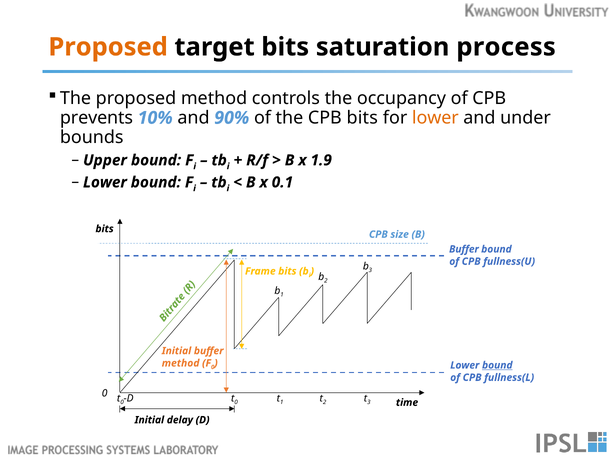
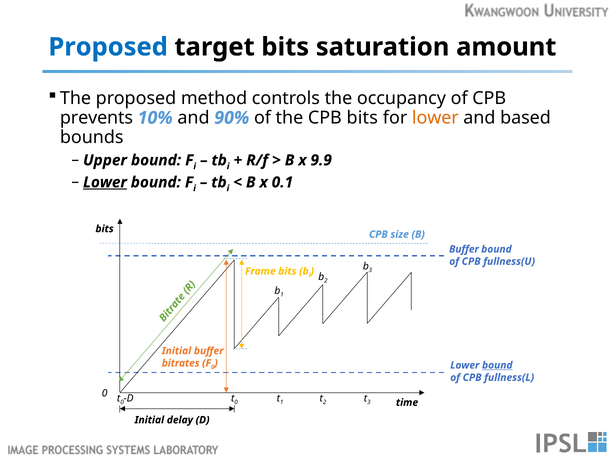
Proposed at (108, 47) colour: orange -> blue
process: process -> amount
under: under -> based
1.9: 1.9 -> 9.9
Lower at (105, 182) underline: none -> present
method at (181, 363): method -> bitrates
